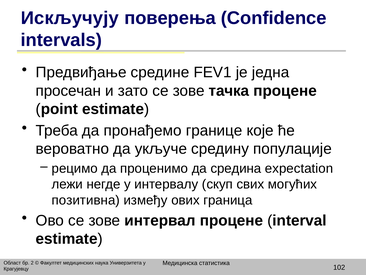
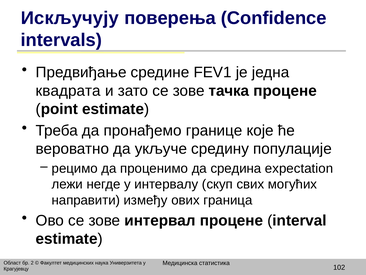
просечан: просечан -> квадрата
позитивна: позитивна -> направити
